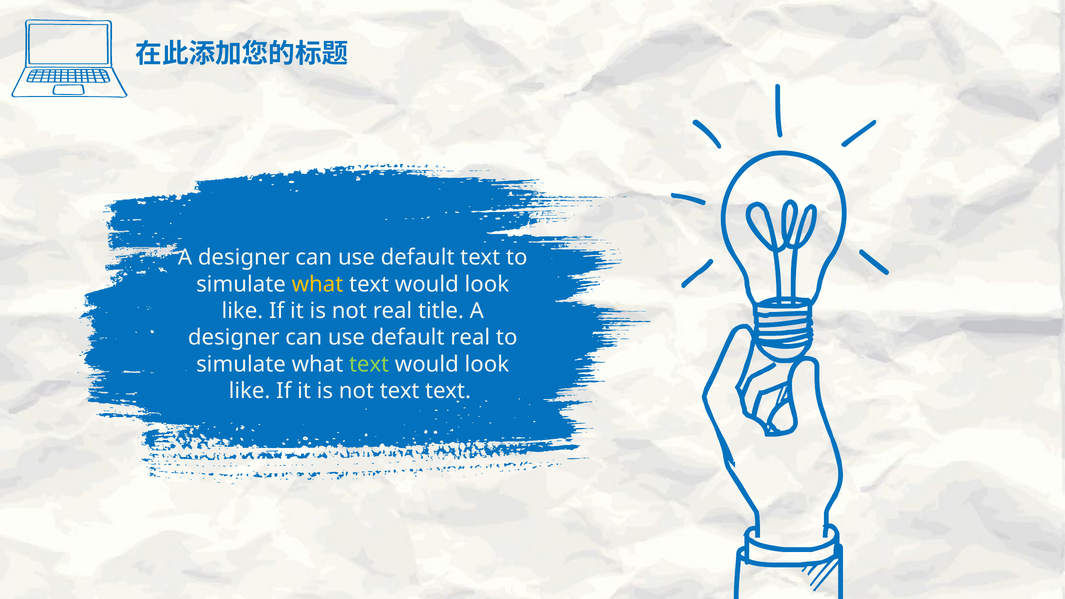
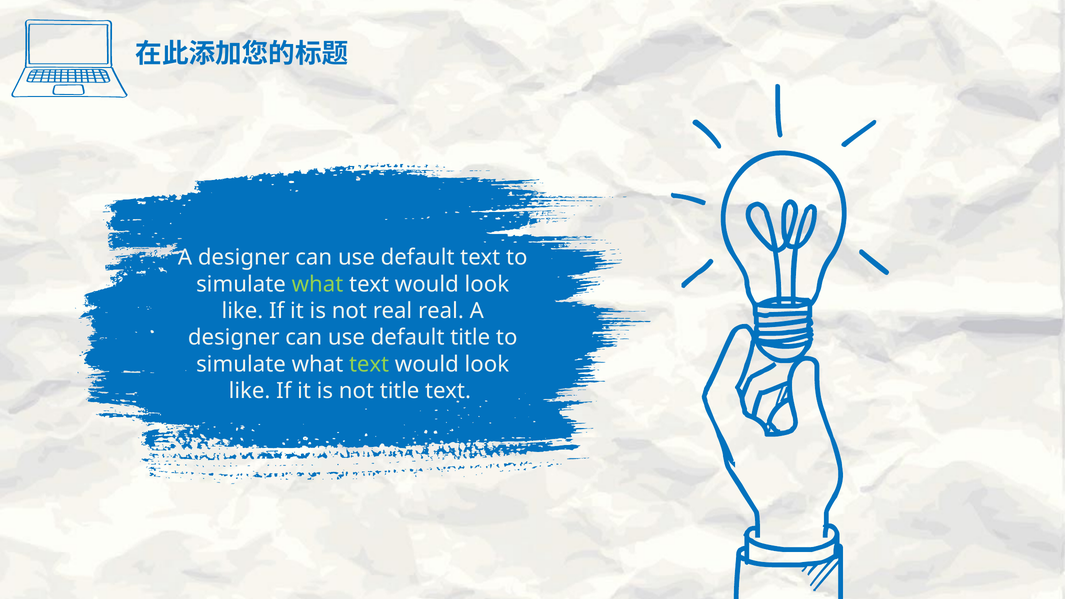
what at (317, 284) colour: yellow -> light green
real title: title -> real
default real: real -> title
not text: text -> title
